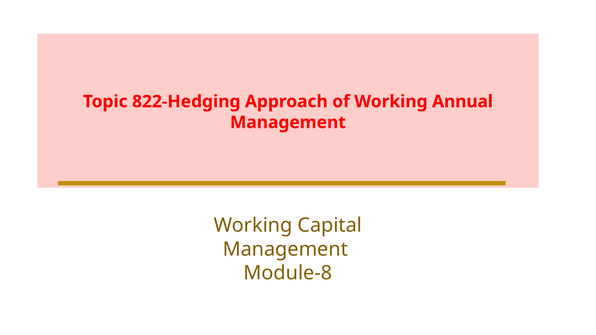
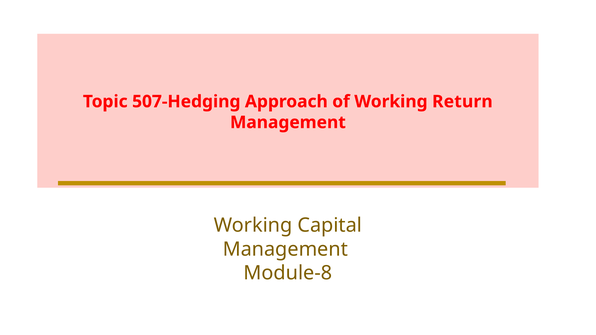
822-Hedging: 822-Hedging -> 507-Hedging
Annual: Annual -> Return
